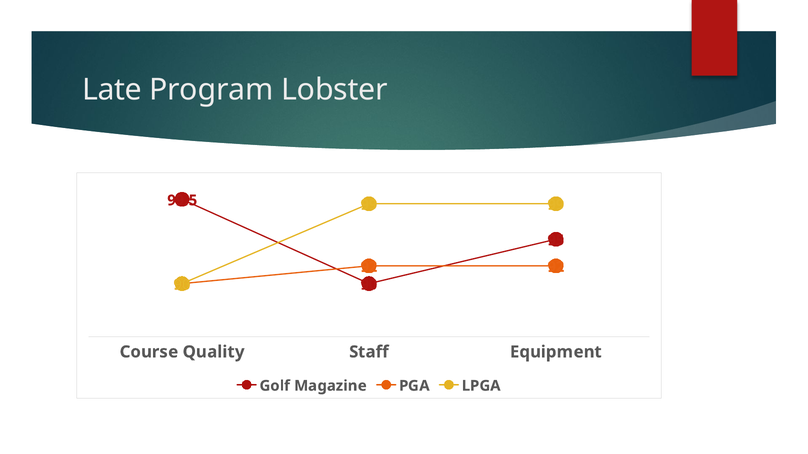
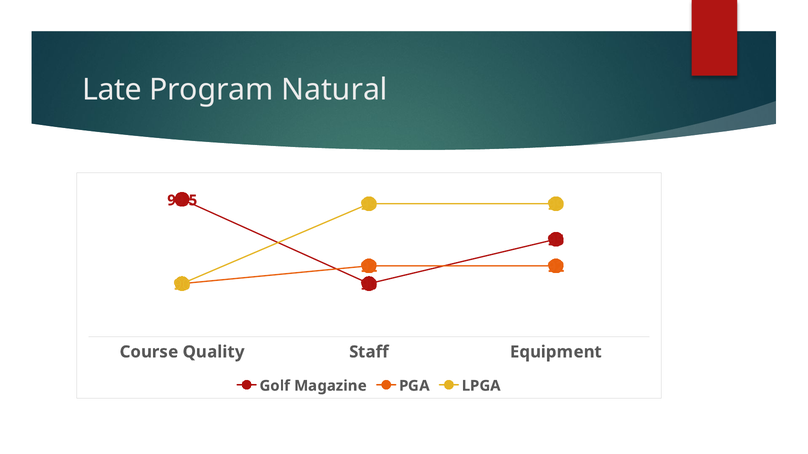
Lobster: Lobster -> Natural
